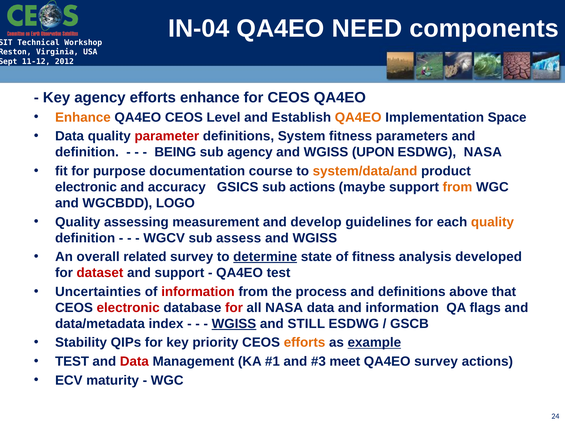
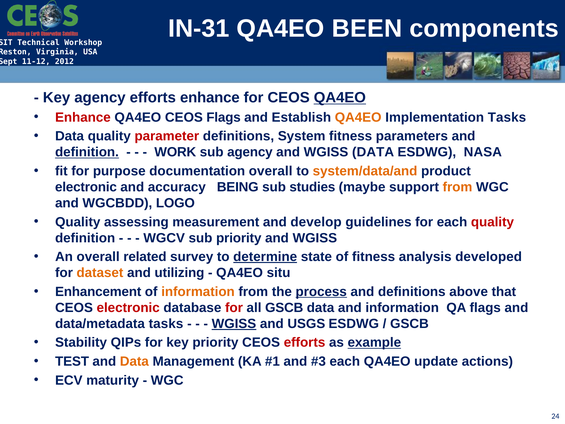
IN-04: IN-04 -> IN-31
NEED: NEED -> BEEN
QA4EO at (340, 98) underline: none -> present
Enhance at (83, 117) colour: orange -> red
CEOS Level: Level -> Flags
Implementation Space: Space -> Tasks
definition at (87, 152) underline: none -> present
BEING: BEING -> WORK
WGISS UPON: UPON -> DATA
documentation course: course -> overall
GSICS: GSICS -> BEING
sub actions: actions -> studies
quality at (492, 222) colour: orange -> red
sub assess: assess -> priority
dataset colour: red -> orange
and support: support -> utilizing
QA4EO test: test -> situ
Uncertainties: Uncertainties -> Enhancement
information at (198, 292) colour: red -> orange
process underline: none -> present
all NASA: NASA -> GSCB
data/metadata index: index -> tasks
STILL: STILL -> USGS
efforts at (305, 342) colour: orange -> red
Data at (134, 361) colour: red -> orange
meet at (345, 361): meet -> each
QA4EO survey: survey -> update
